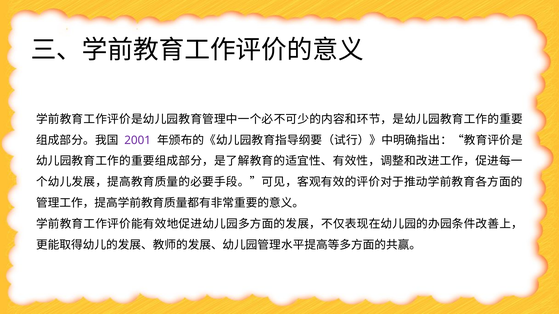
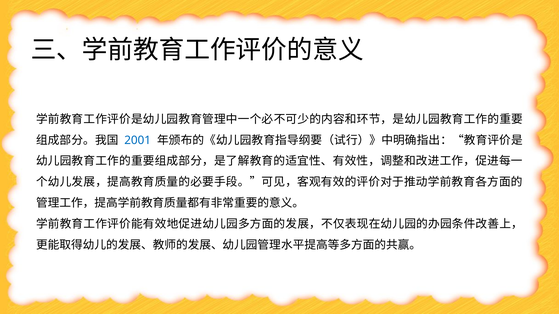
2001 colour: purple -> blue
